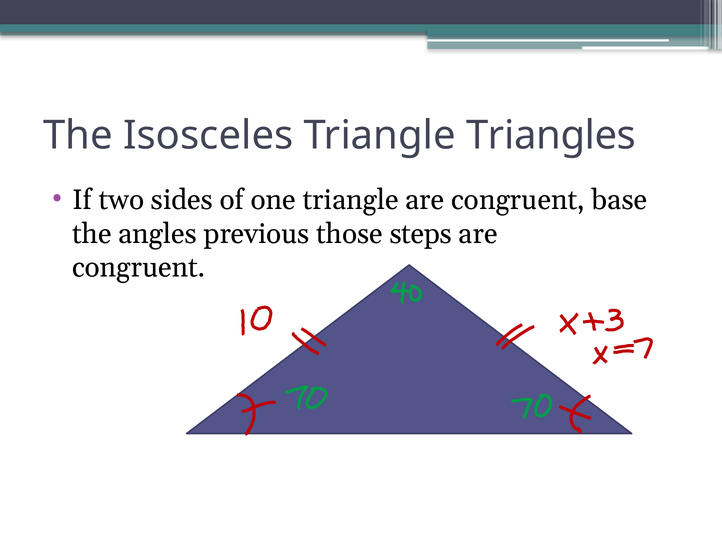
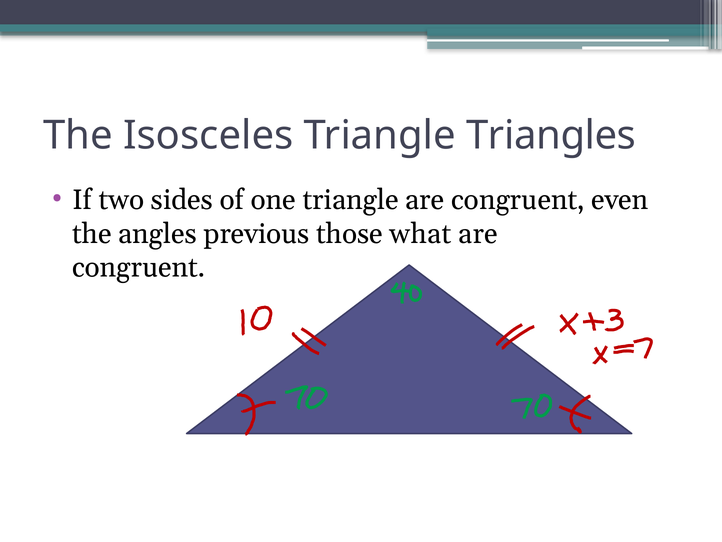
base: base -> even
steps: steps -> what
